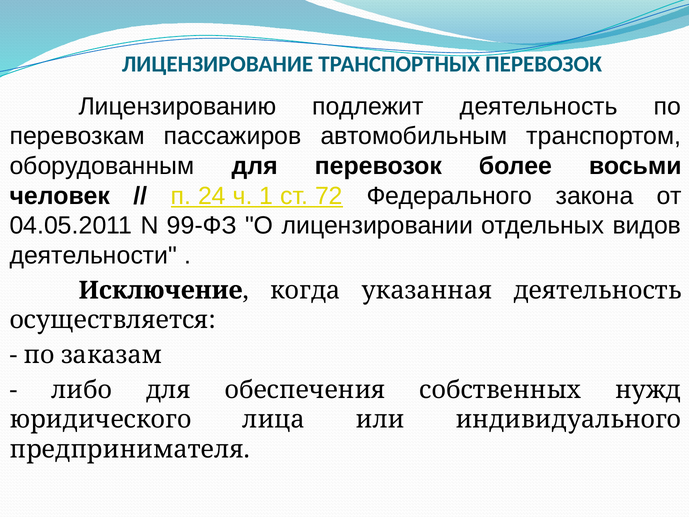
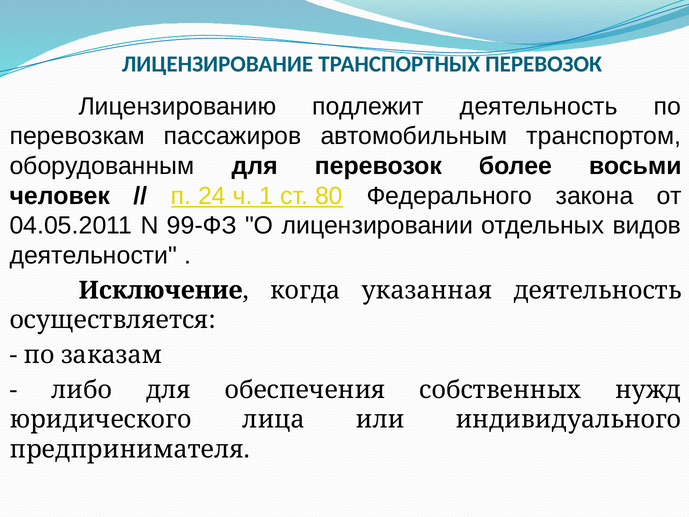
72: 72 -> 80
